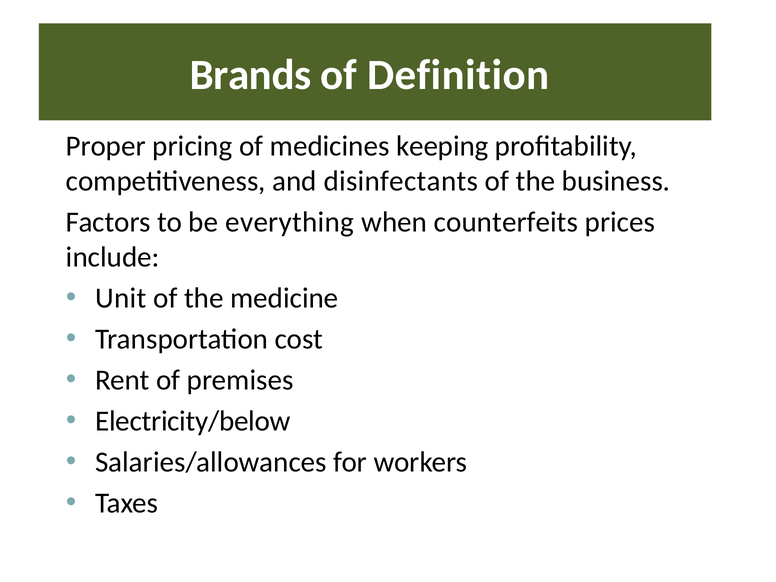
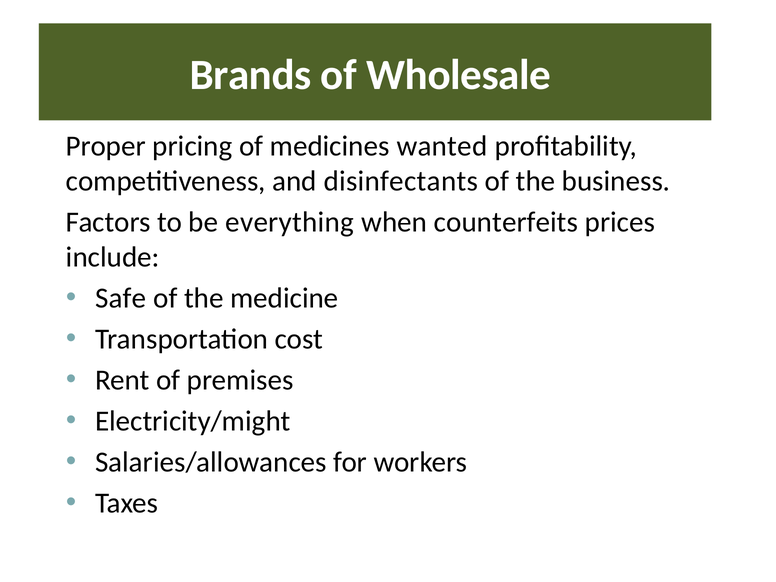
Definition: Definition -> Wholesale
keeping: keeping -> wanted
Unit: Unit -> Safe
Electricity/below: Electricity/below -> Electricity/might
